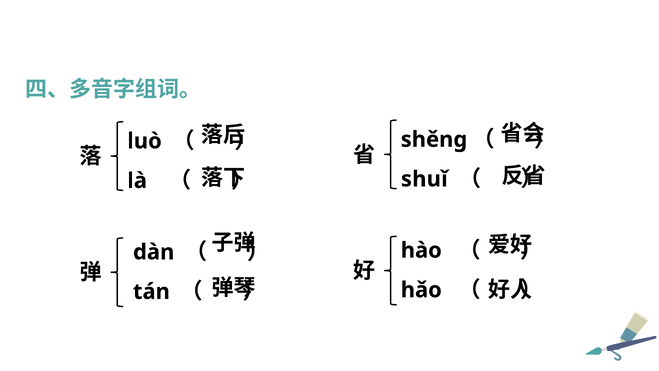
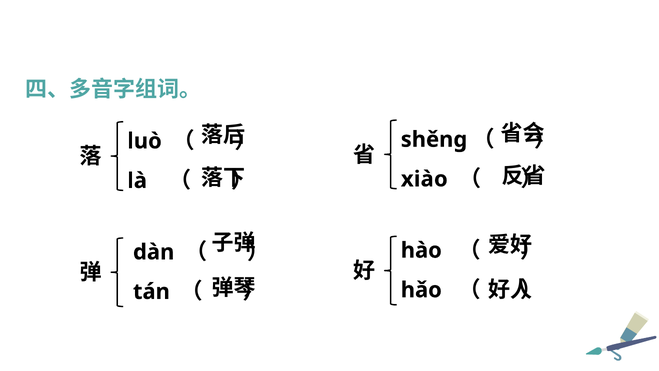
shuǐ: shuǐ -> xiào
